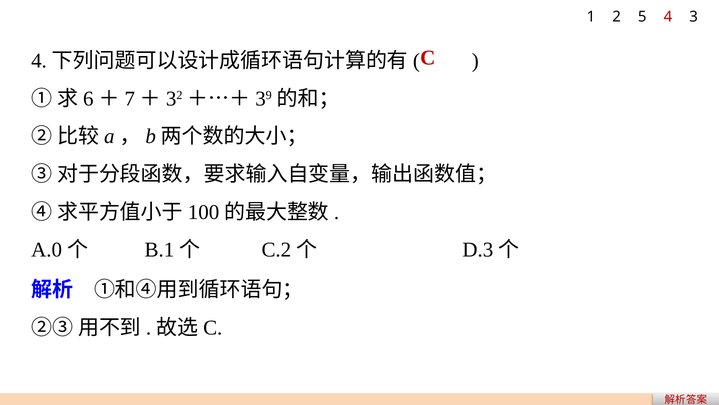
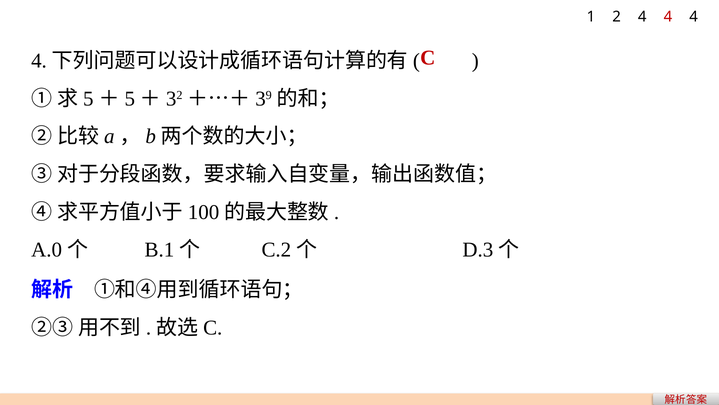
2 5: 5 -> 4
3 at (694, 17): 3 -> 4
6 at (88, 99): 6 -> 5
7 at (130, 99): 7 -> 5
